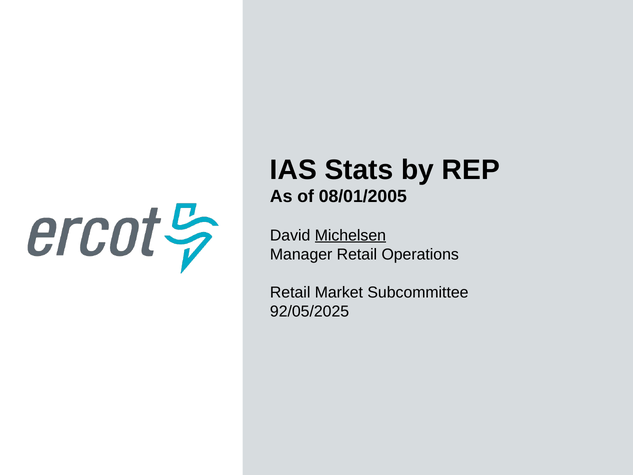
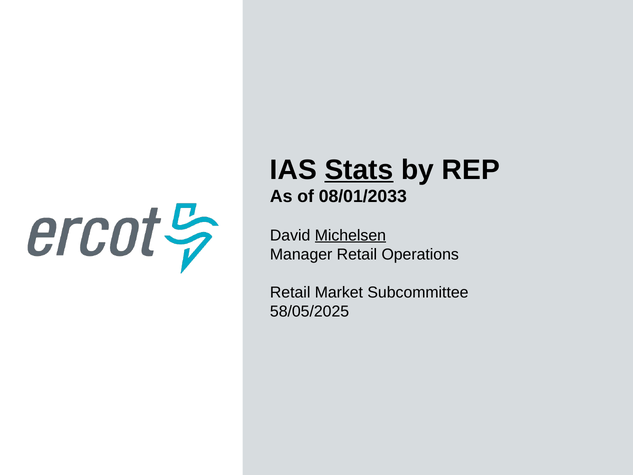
Stats underline: none -> present
08/01/2005: 08/01/2005 -> 08/01/2033
92/05/2025: 92/05/2025 -> 58/05/2025
